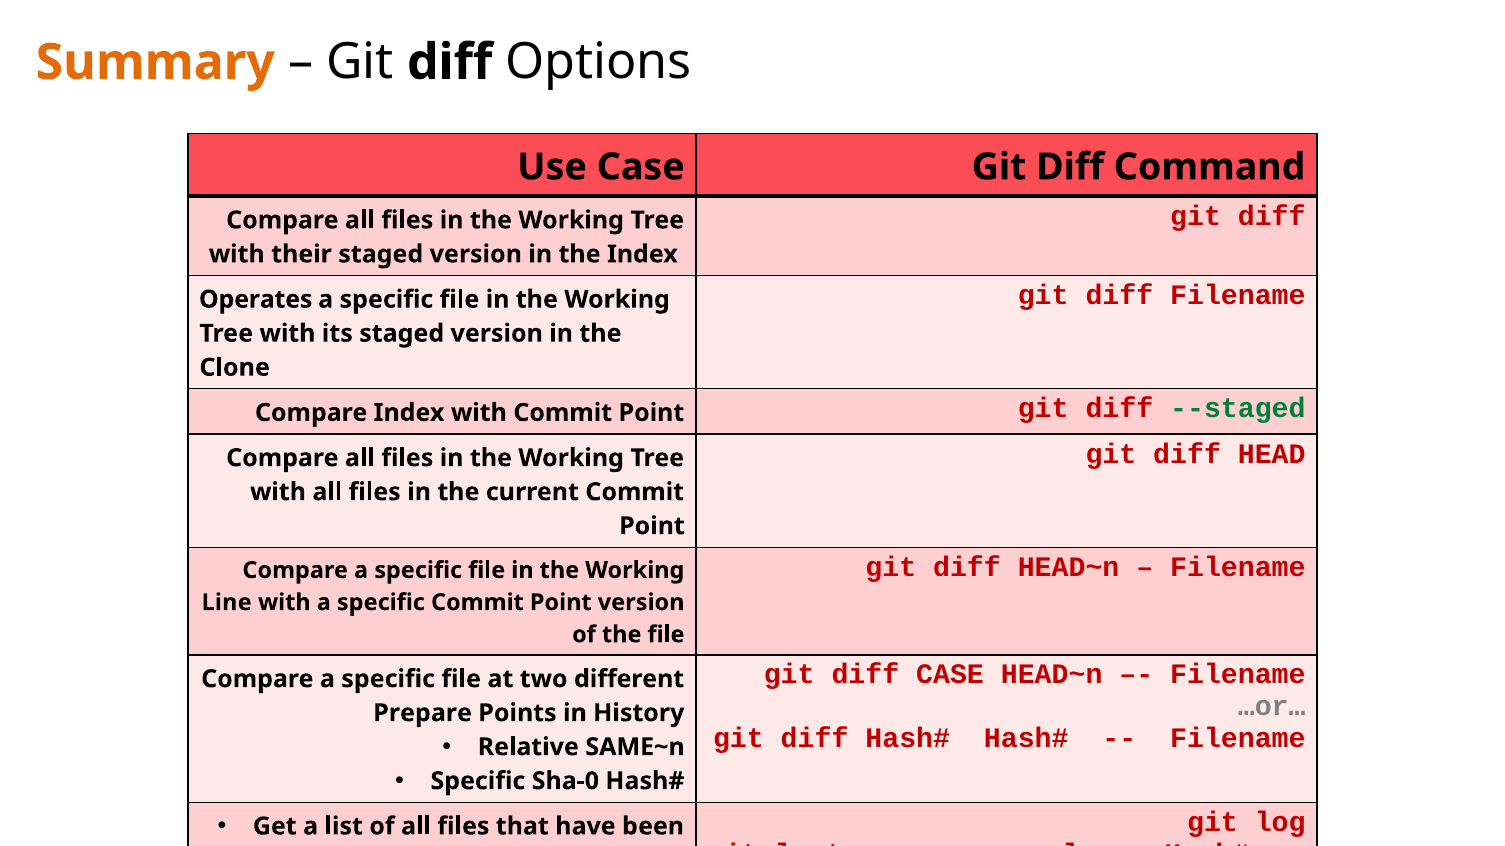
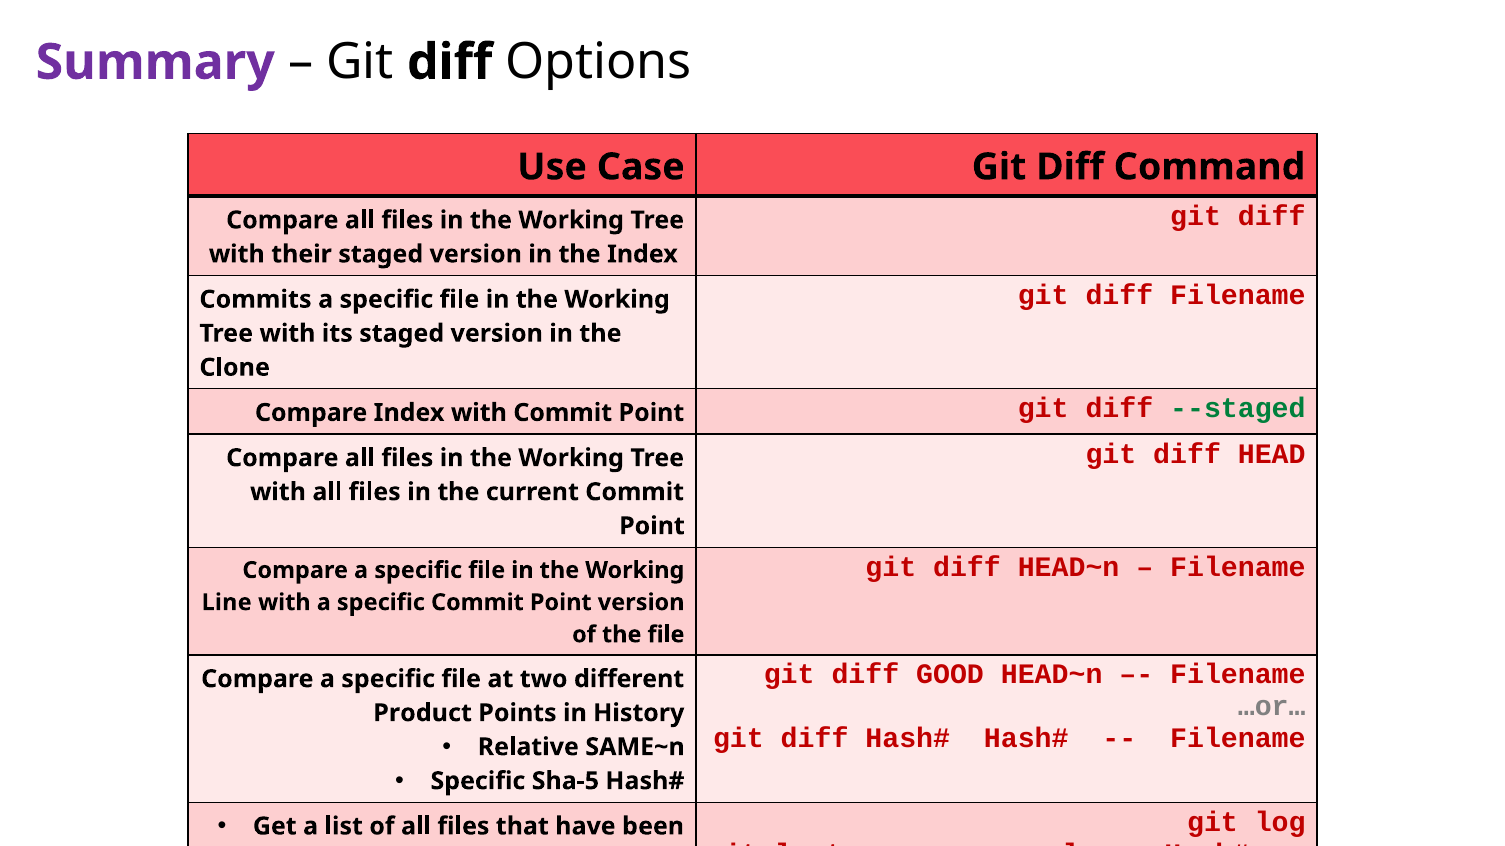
Summary colour: orange -> purple
Operates: Operates -> Commits
diff CASE: CASE -> GOOD
Prepare: Prepare -> Product
Sha-0: Sha-0 -> Sha-5
